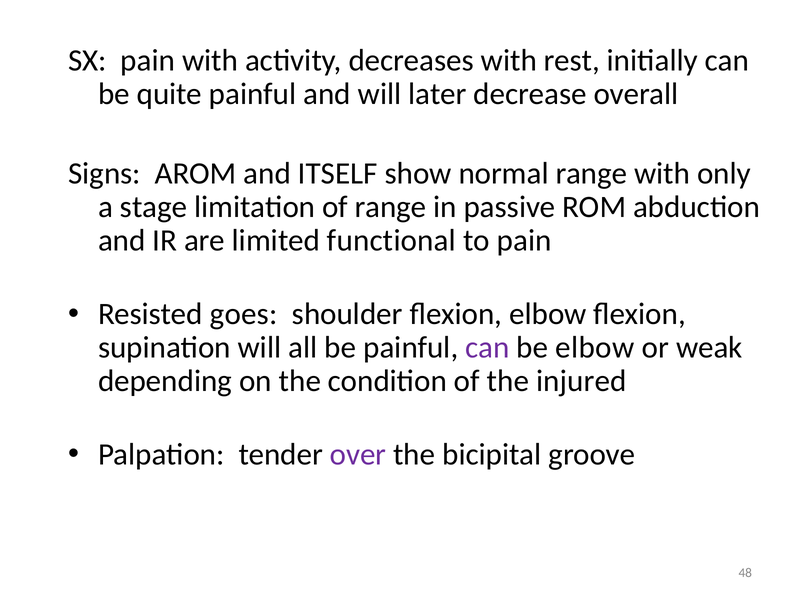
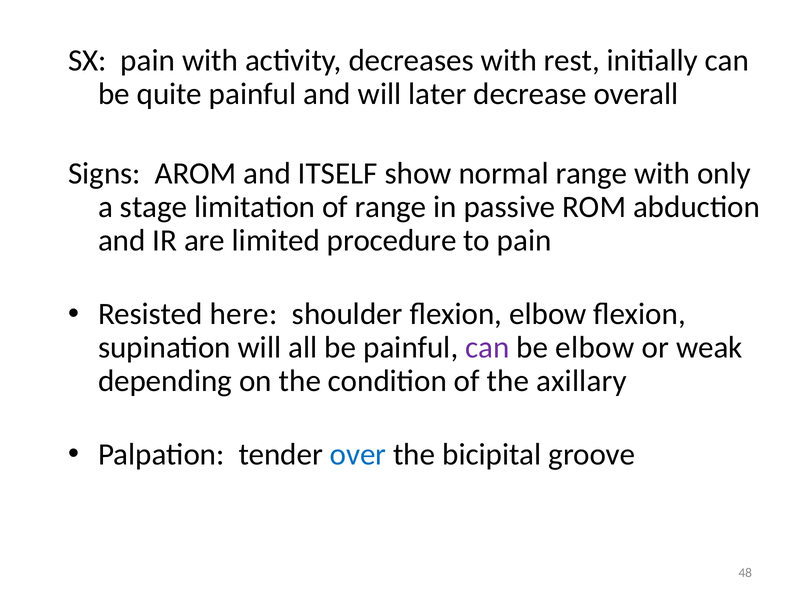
functional: functional -> procedure
goes: goes -> here
injured: injured -> axillary
over colour: purple -> blue
